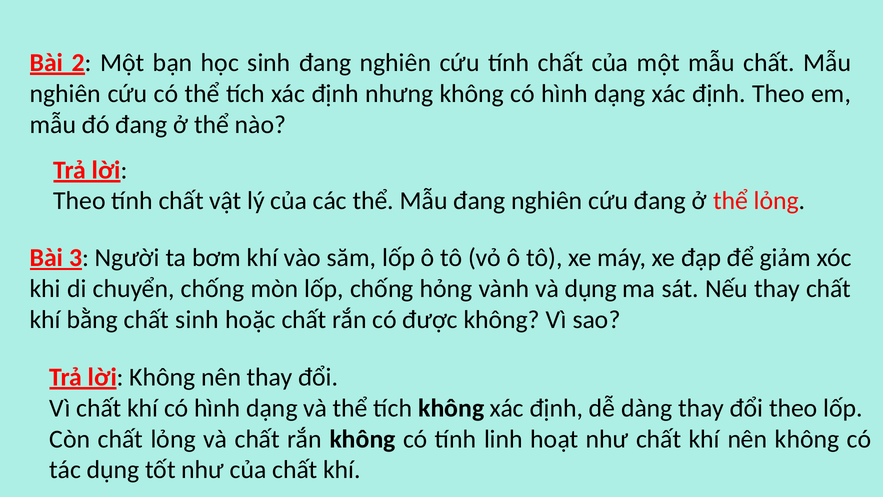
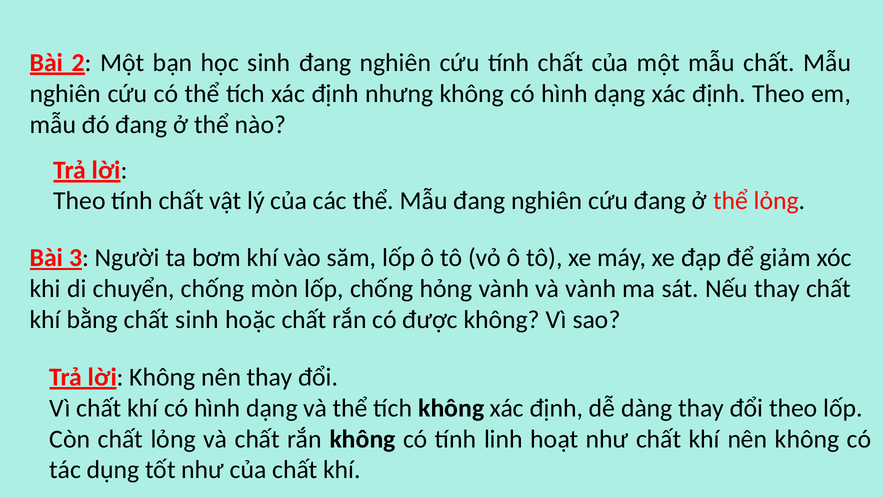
và dụng: dụng -> vành
